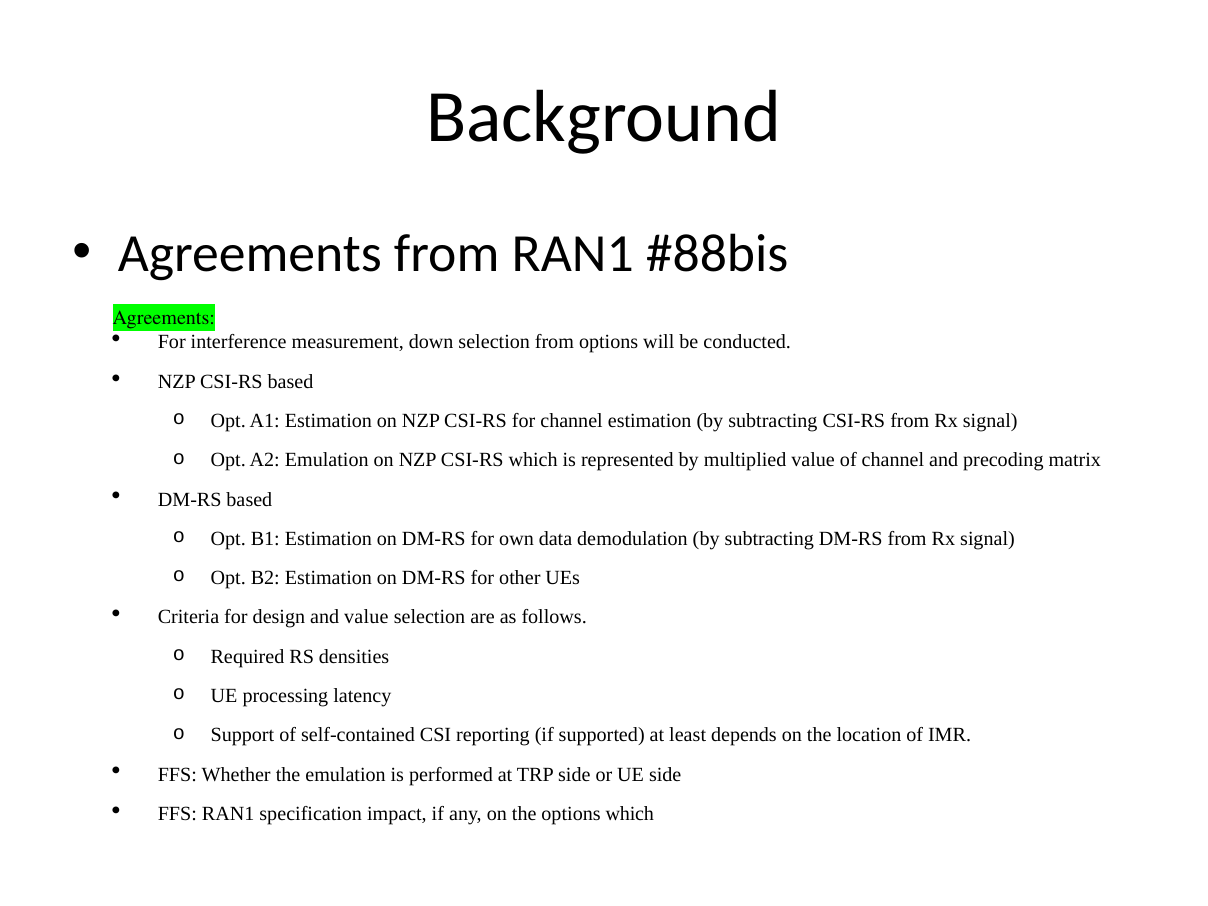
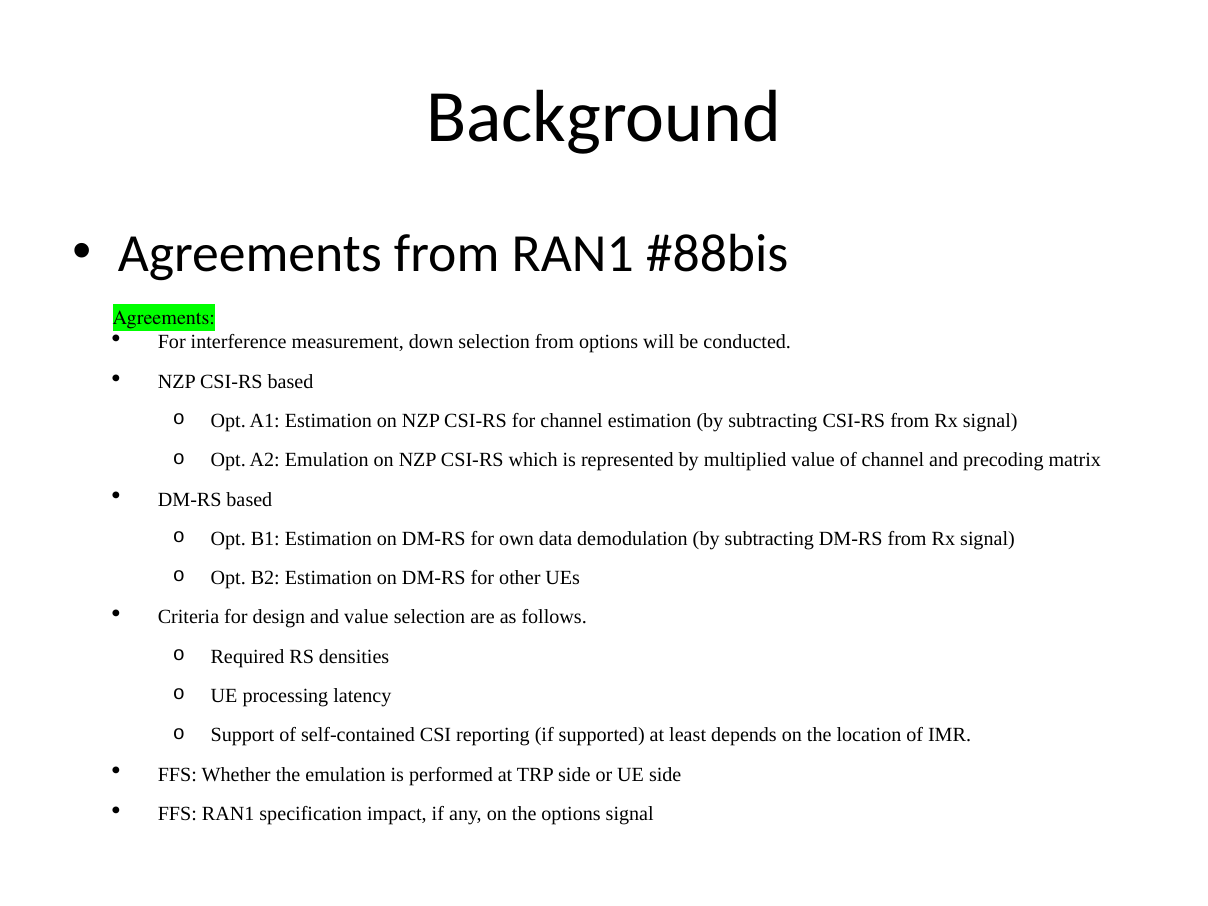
options which: which -> signal
